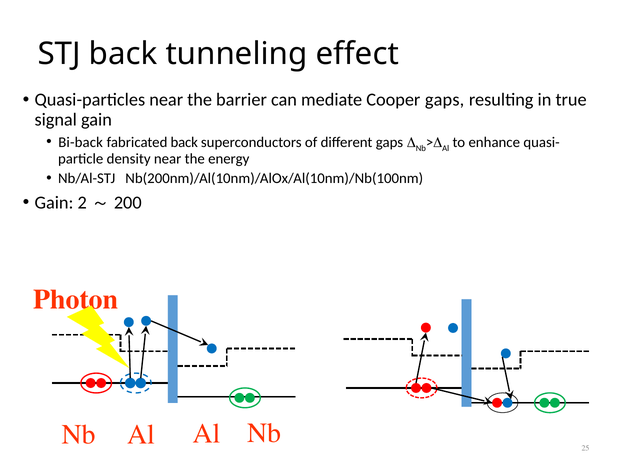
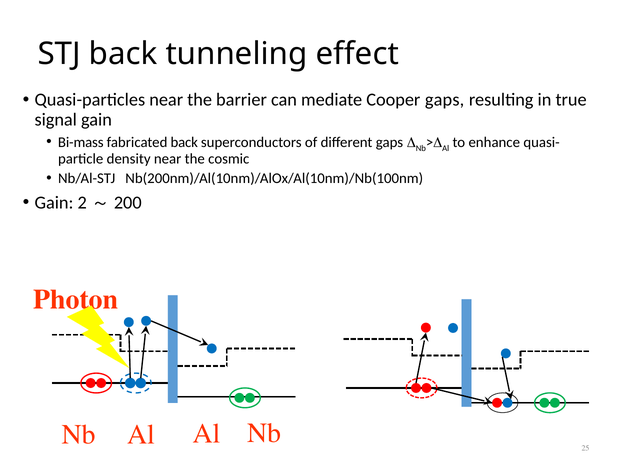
Bi-back: Bi-back -> Bi-mass
energy: energy -> cosmic
